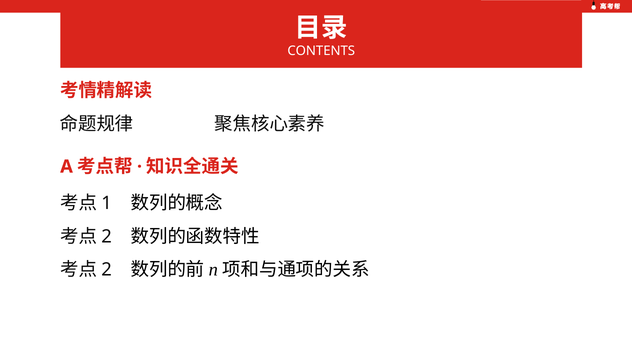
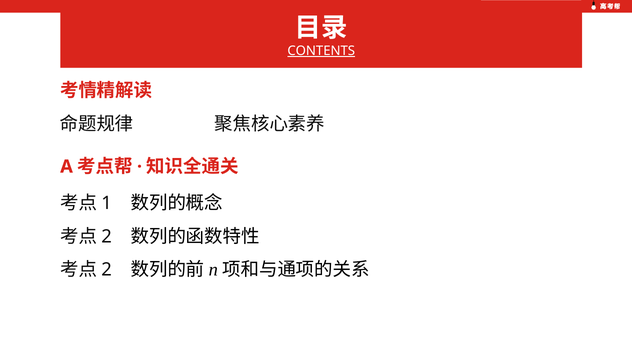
CONTENTS underline: none -> present
